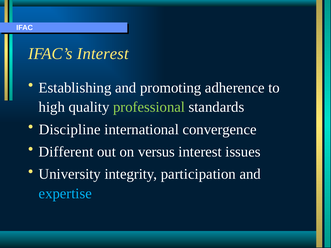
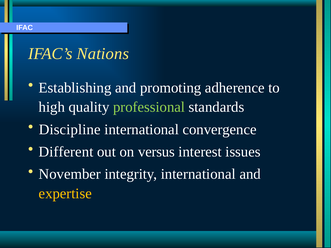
IFAC’s Interest: Interest -> Nations
University: University -> November
integrity participation: participation -> international
expertise colour: light blue -> yellow
